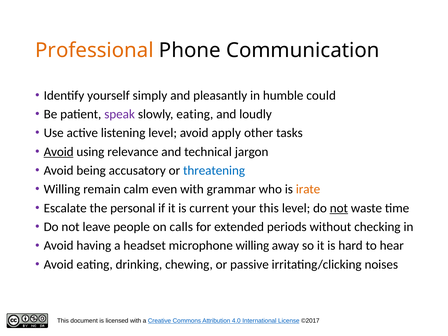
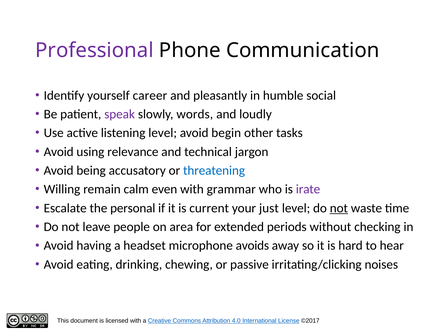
Professional colour: orange -> purple
simply: simply -> career
could: could -> social
slowly eating: eating -> words
apply: apply -> begin
Avoid at (59, 152) underline: present -> none
irate colour: orange -> purple
your this: this -> just
calls: calls -> area
microphone willing: willing -> avoids
